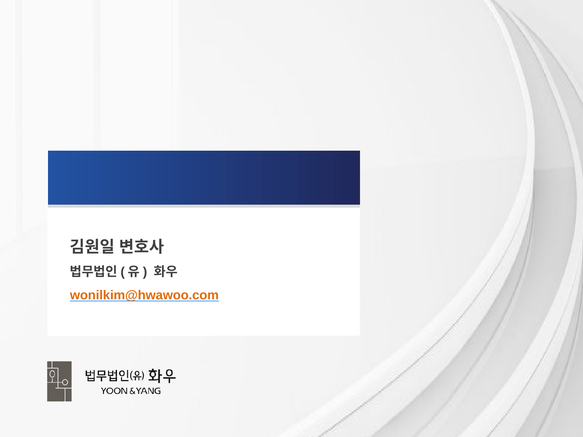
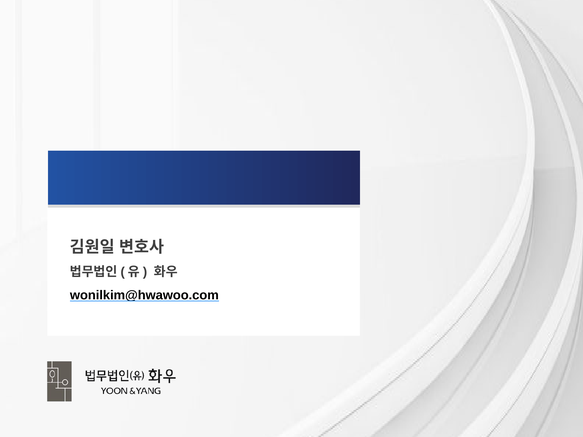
wonilkim@hwawoo.com colour: orange -> black
